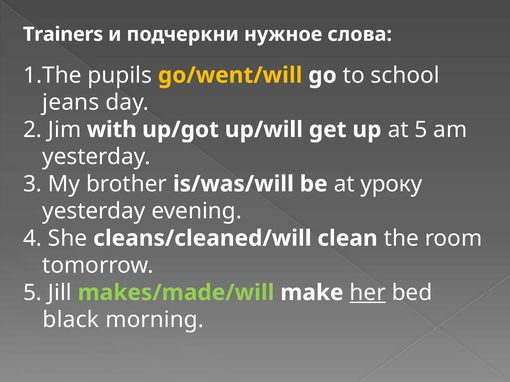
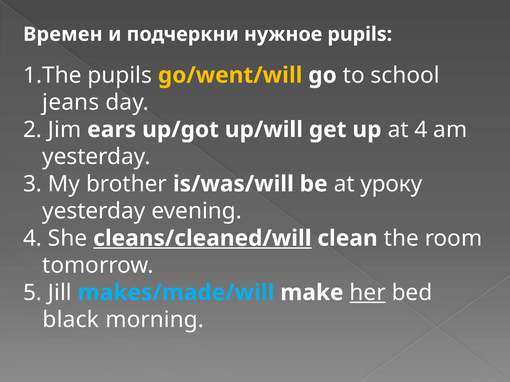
Trainers: Trainers -> Времен
нужное слова: слова -> pupils
with: with -> ears
at 5: 5 -> 4
cleans/cleaned/will underline: none -> present
makes/made/will colour: light green -> light blue
